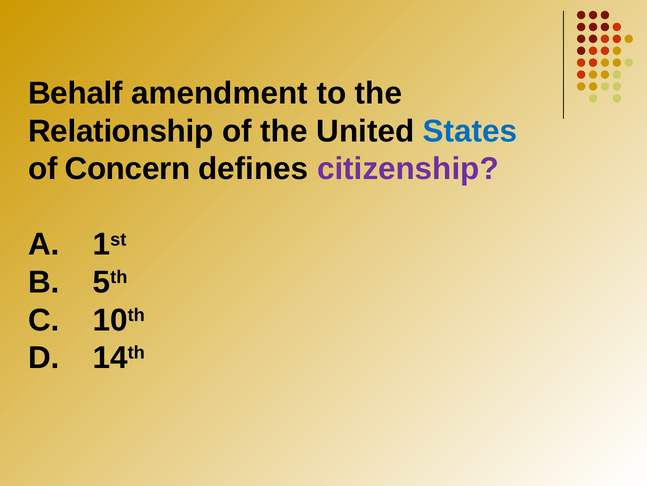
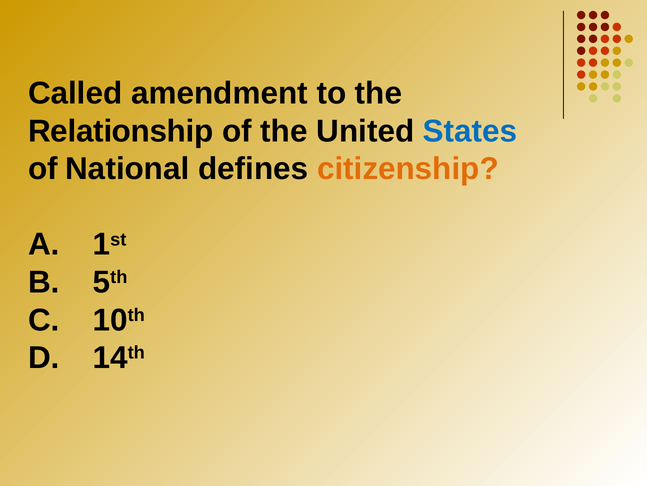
Behalf: Behalf -> Called
Concern: Concern -> National
citizenship colour: purple -> orange
